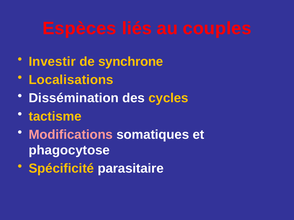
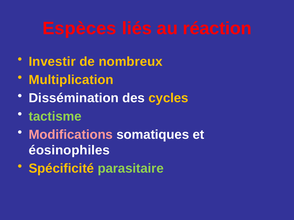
couples: couples -> réaction
synchrone: synchrone -> nombreux
Localisations: Localisations -> Multiplication
tactisme colour: yellow -> light green
phagocytose: phagocytose -> éosinophiles
parasitaire colour: white -> light green
